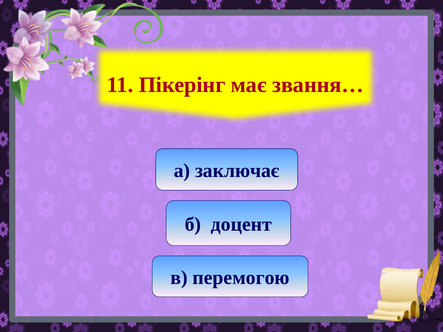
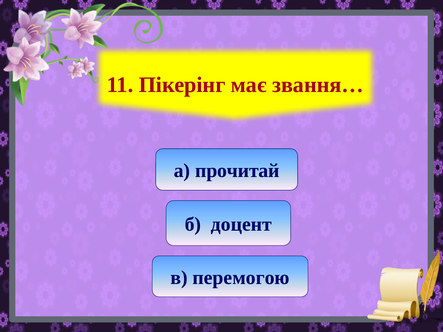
заключає: заключає -> прочитай
